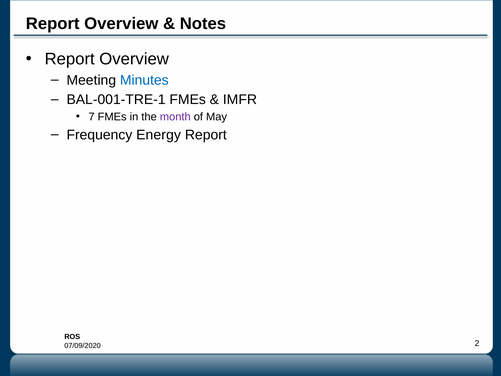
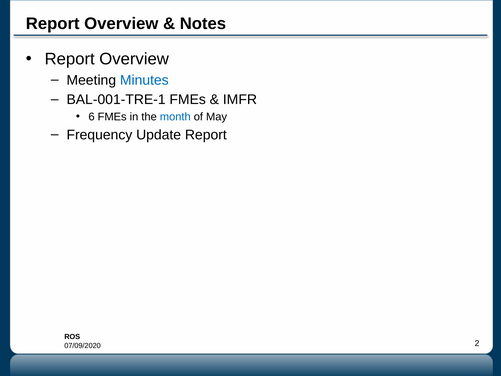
7: 7 -> 6
month colour: purple -> blue
Energy: Energy -> Update
